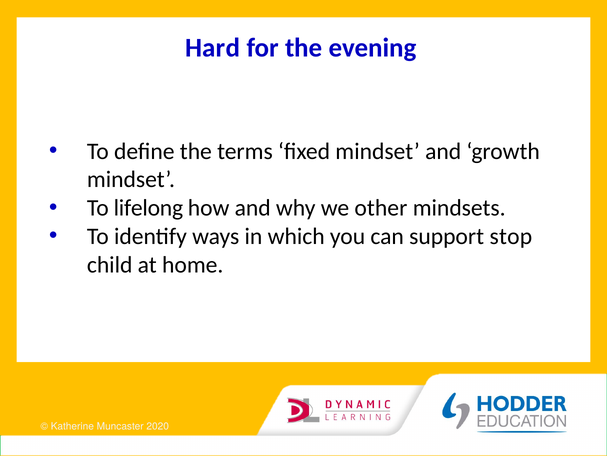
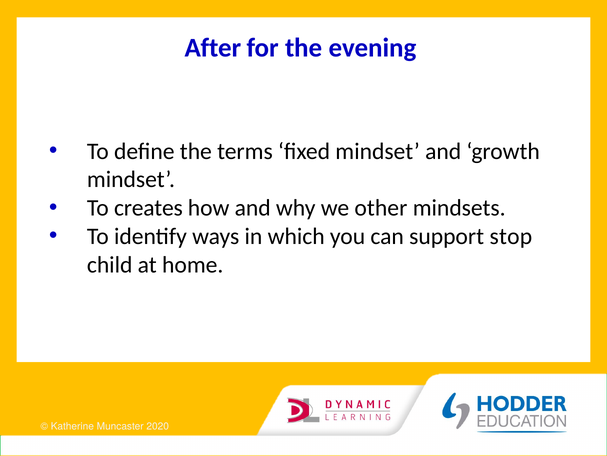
Hard: Hard -> After
lifelong: lifelong -> creates
